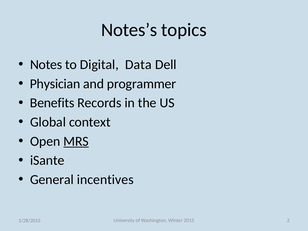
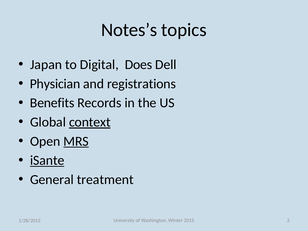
Notes: Notes -> Japan
Data: Data -> Does
programmer: programmer -> registrations
context underline: none -> present
iSante underline: none -> present
incentives: incentives -> treatment
